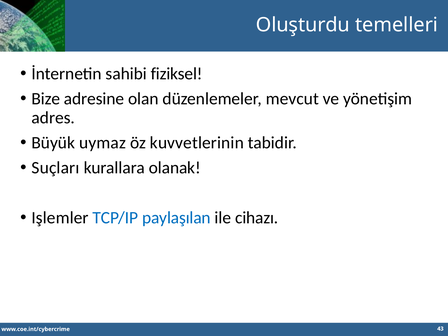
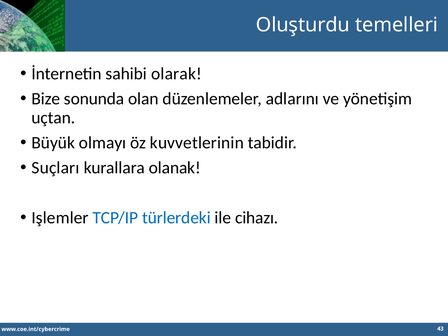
fiziksel: fiziksel -> olarak
adresine: adresine -> sonunda
mevcut: mevcut -> adlarını
adres: adres -> uçtan
uymaz: uymaz -> olmayı
paylaşılan: paylaşılan -> türlerdeki
